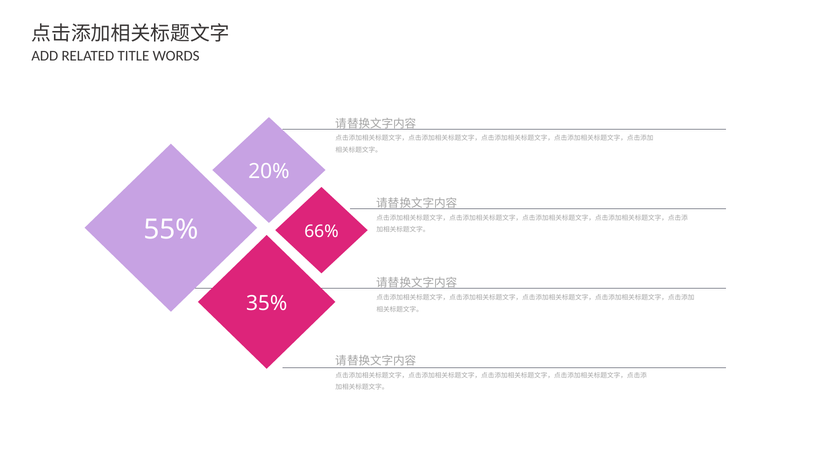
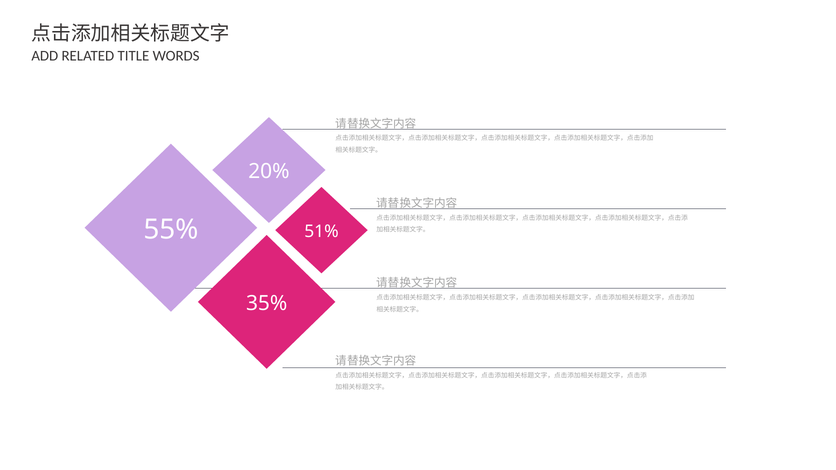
66%: 66% -> 51%
